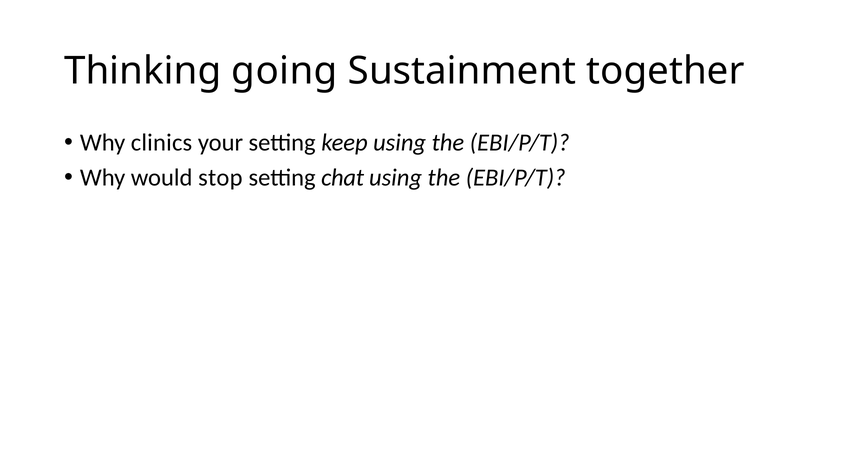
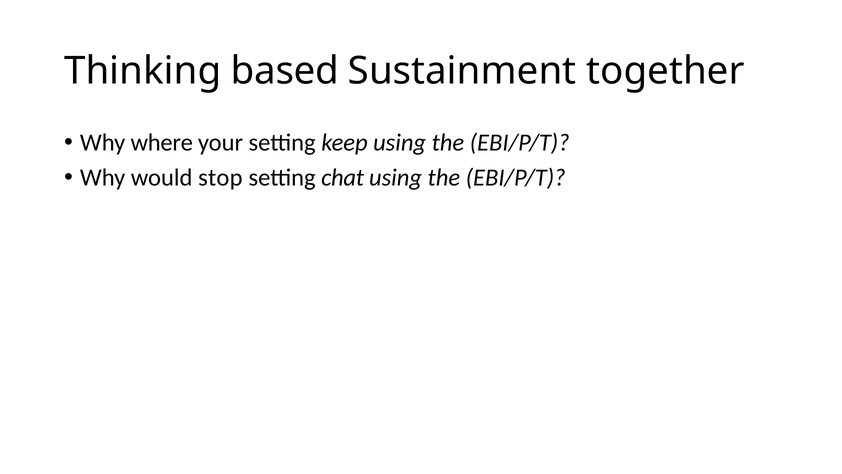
going: going -> based
clinics: clinics -> where
